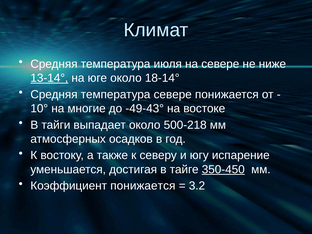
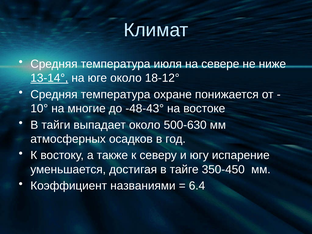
18-14°: 18-14° -> 18-12°
температура севере: севере -> охране
-49-43°: -49-43° -> -48-43°
500-218: 500-218 -> 500-630
350-450 underline: present -> none
Коэффициент понижается: понижается -> названиями
3.2: 3.2 -> 6.4
